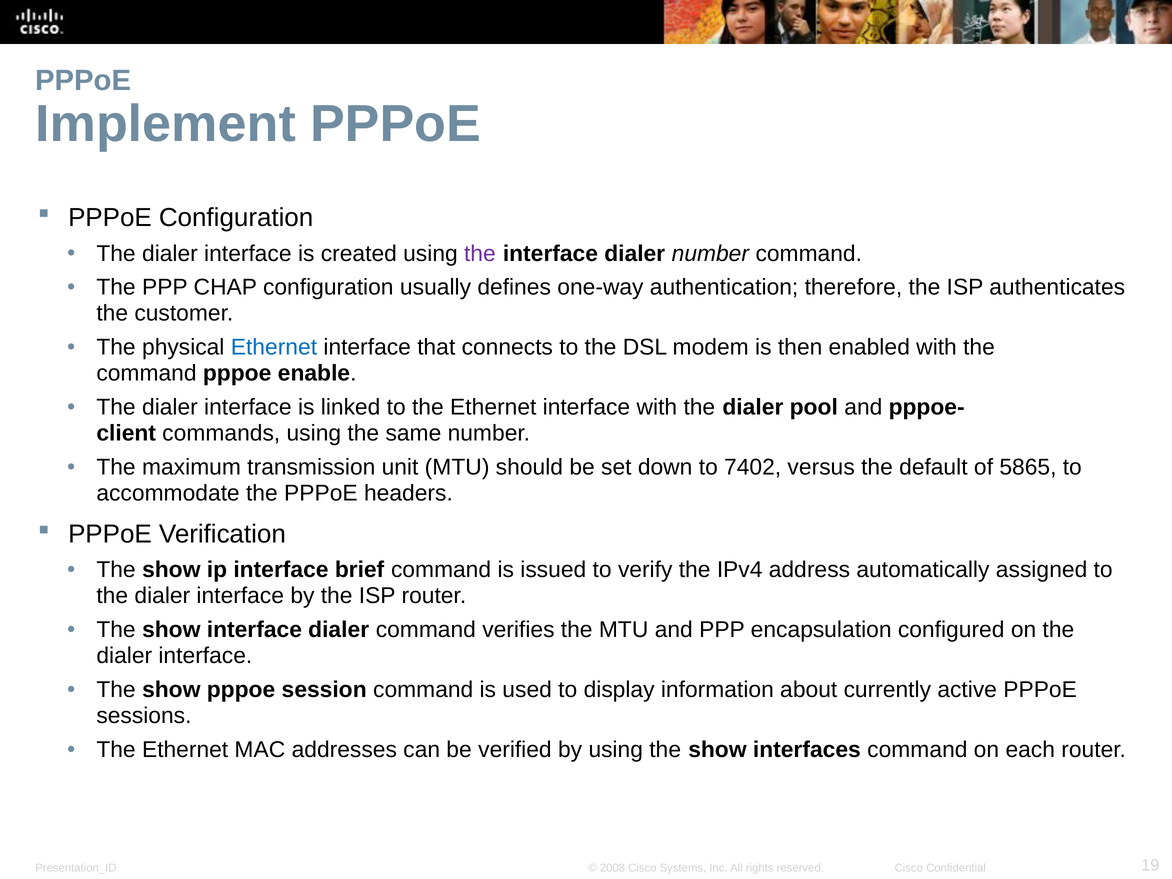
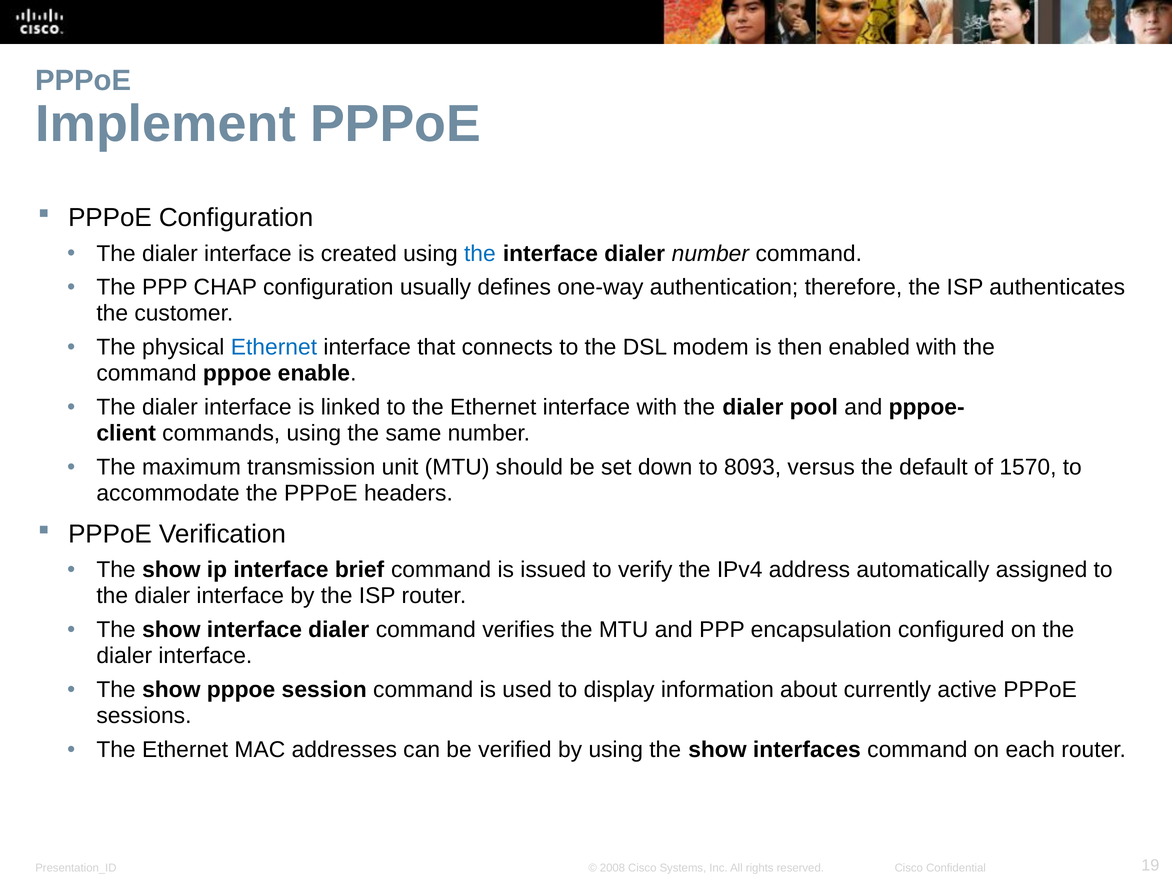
the at (480, 254) colour: purple -> blue
7402: 7402 -> 8093
5865: 5865 -> 1570
